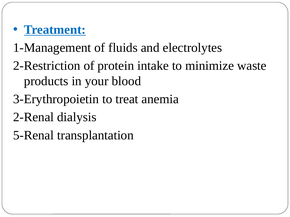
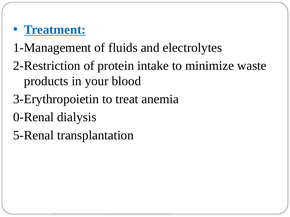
2-Renal: 2-Renal -> 0-Renal
